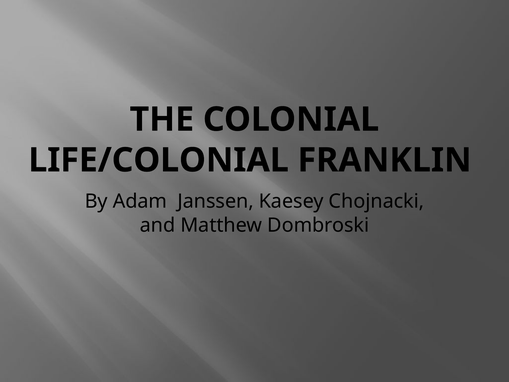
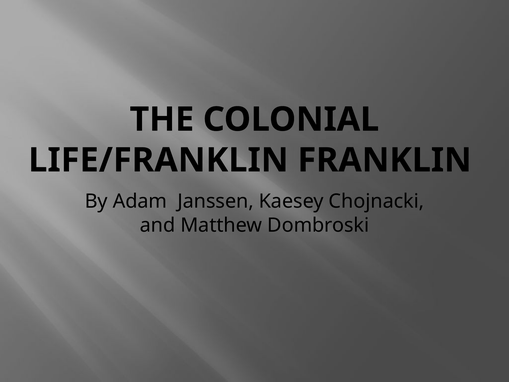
LIFE/COLONIAL: LIFE/COLONIAL -> LIFE/FRANKLIN
